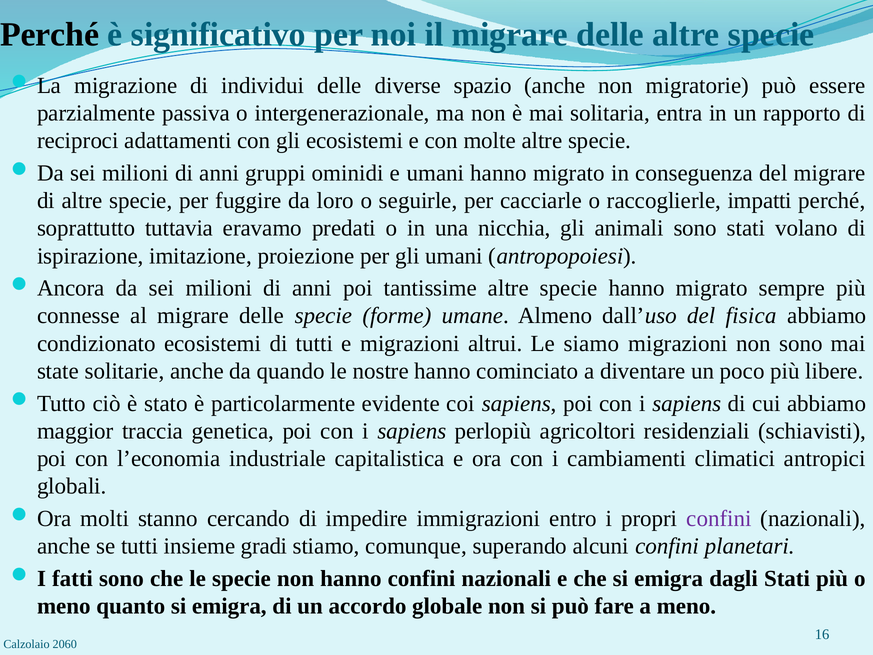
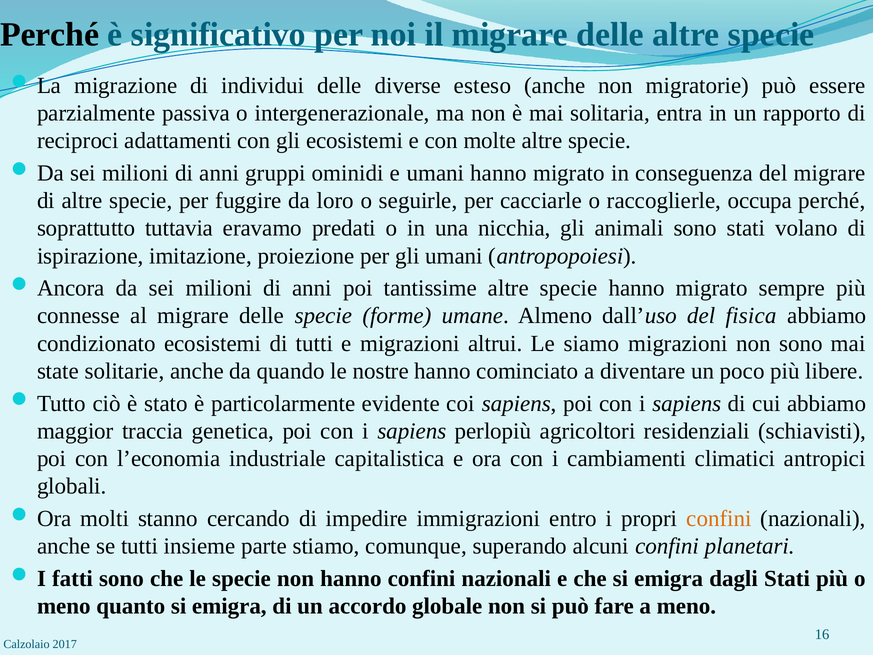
spazio: spazio -> esteso
impatti: impatti -> occupa
confini at (719, 518) colour: purple -> orange
gradi: gradi -> parte
2060: 2060 -> 2017
